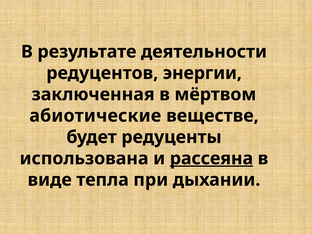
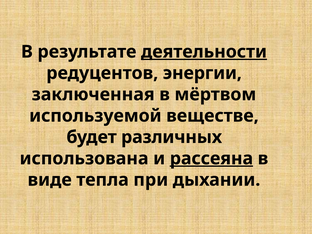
деятельности underline: none -> present
абиотические: абиотические -> используемой
редуценты: редуценты -> различных
